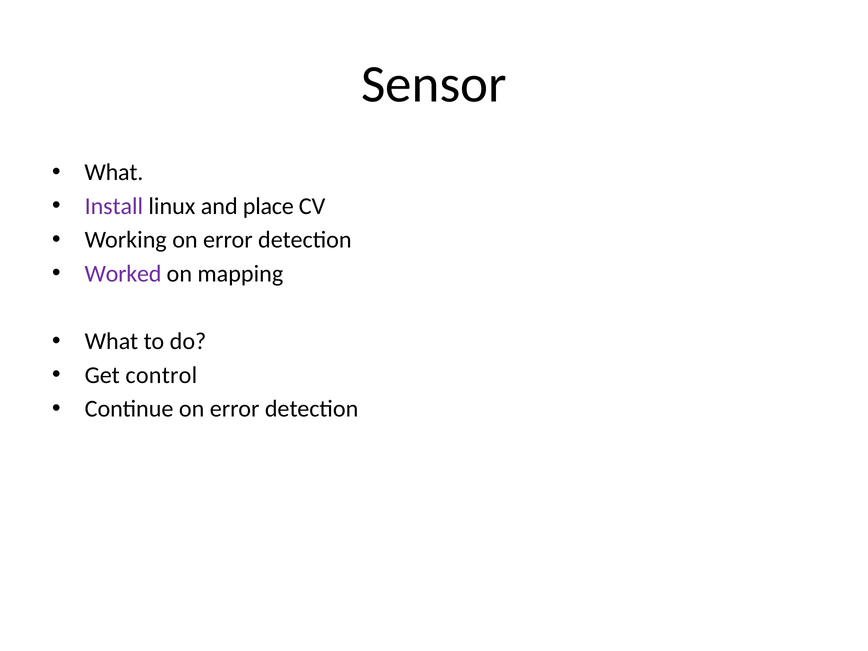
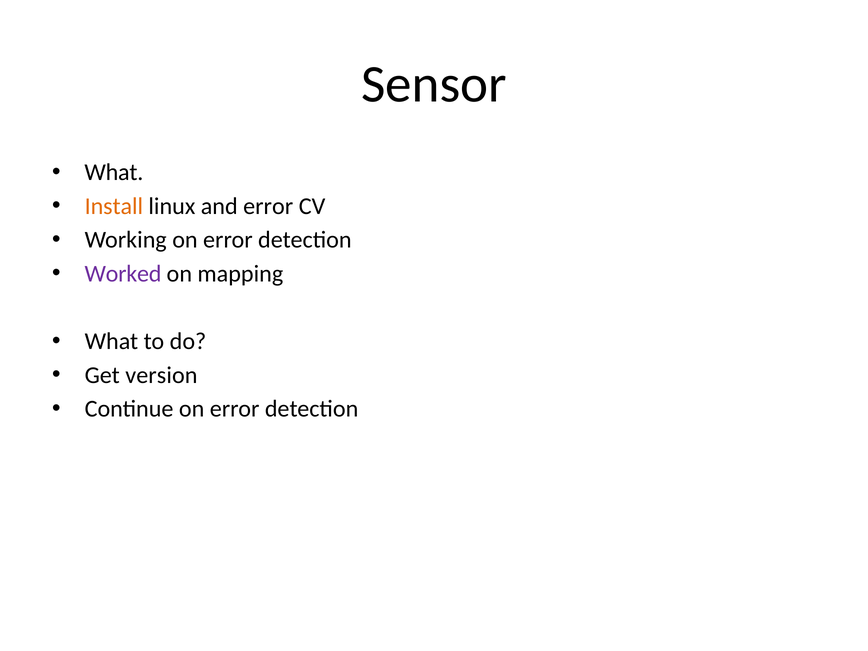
Install colour: purple -> orange
and place: place -> error
control: control -> version
